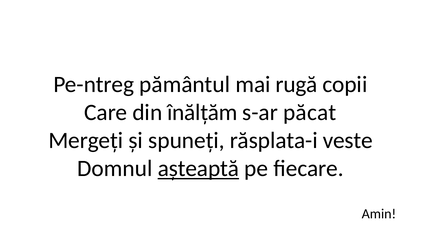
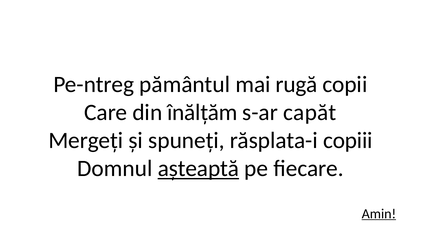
păcat: păcat -> capăt
veste: veste -> copiii
Amin underline: none -> present
